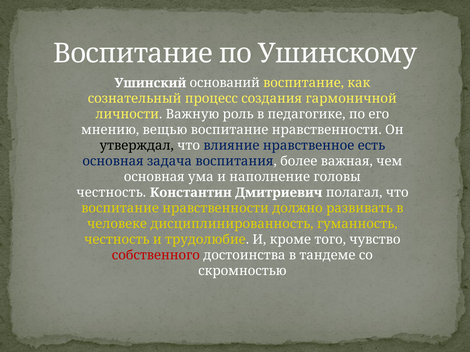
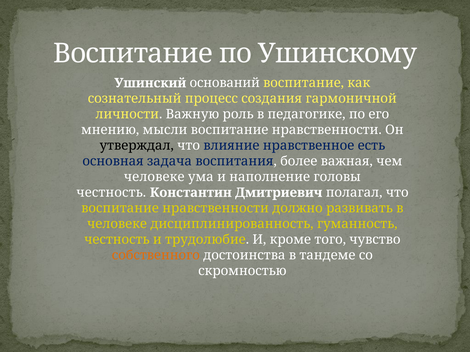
вещью: вещью -> мысли
основная at (154, 177): основная -> человеке
собственного colour: red -> orange
